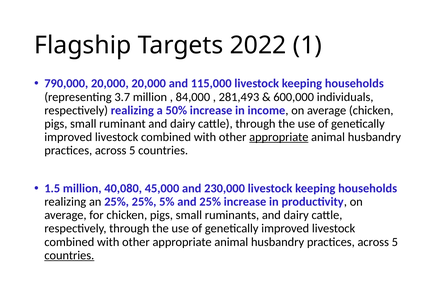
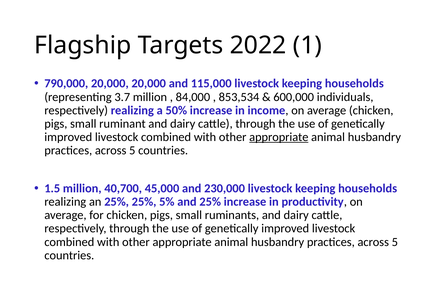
281,493: 281,493 -> 853,534
40,080: 40,080 -> 40,700
countries at (69, 255) underline: present -> none
